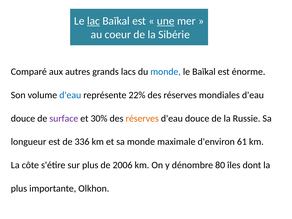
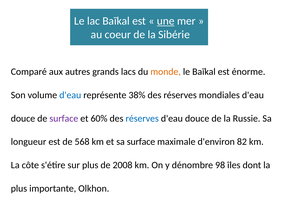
lac underline: present -> none
monde at (166, 72) colour: blue -> orange
22%: 22% -> 38%
30%: 30% -> 60%
réserves at (142, 118) colour: orange -> blue
336: 336 -> 568
sa monde: monde -> surface
61: 61 -> 82
2006: 2006 -> 2008
80: 80 -> 98
